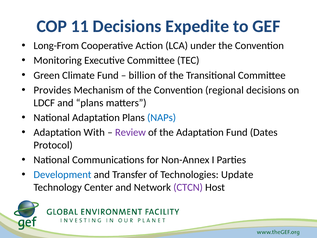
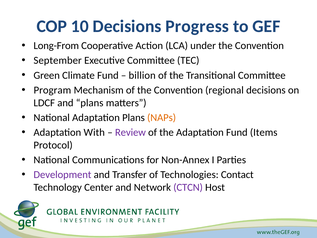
11: 11 -> 10
Expedite: Expedite -> Progress
Monitoring: Monitoring -> September
Provides: Provides -> Program
NAPs colour: blue -> orange
Dates: Dates -> Items
Development colour: blue -> purple
Update: Update -> Contact
